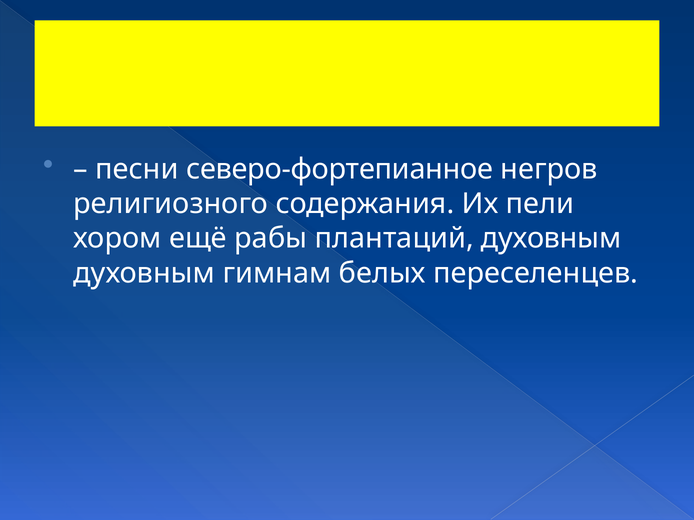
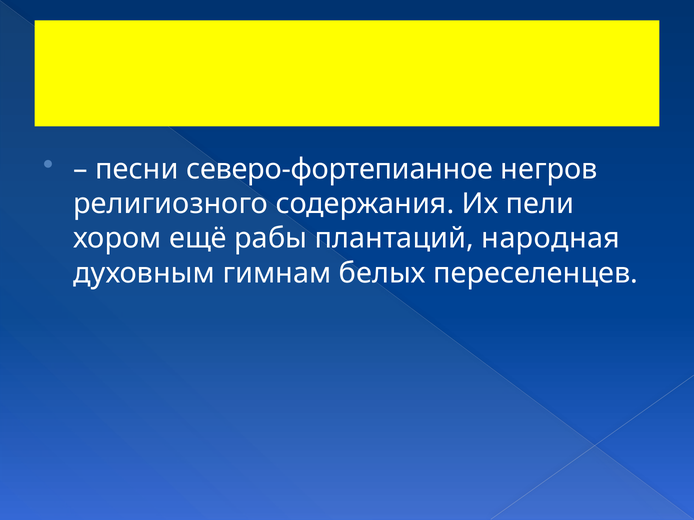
плантаций духовным: духовным -> народная
